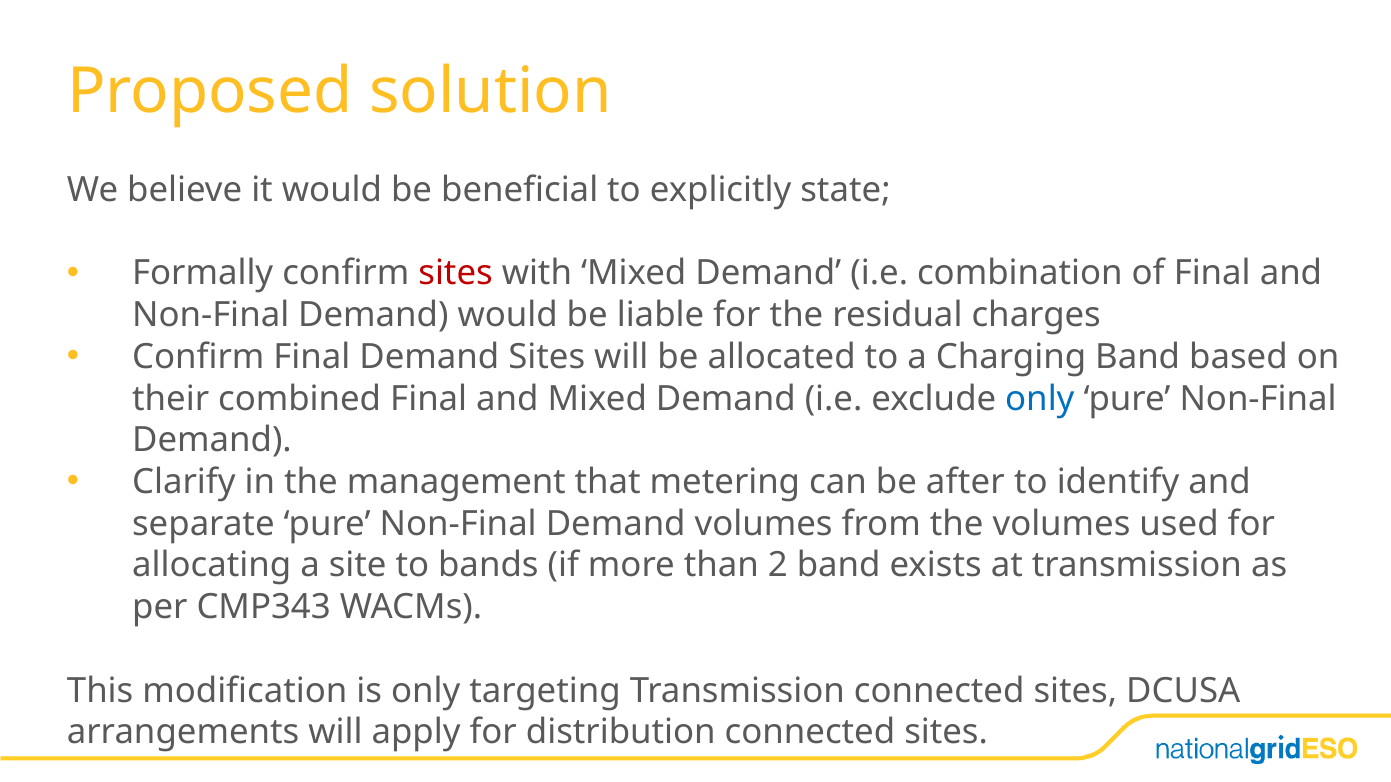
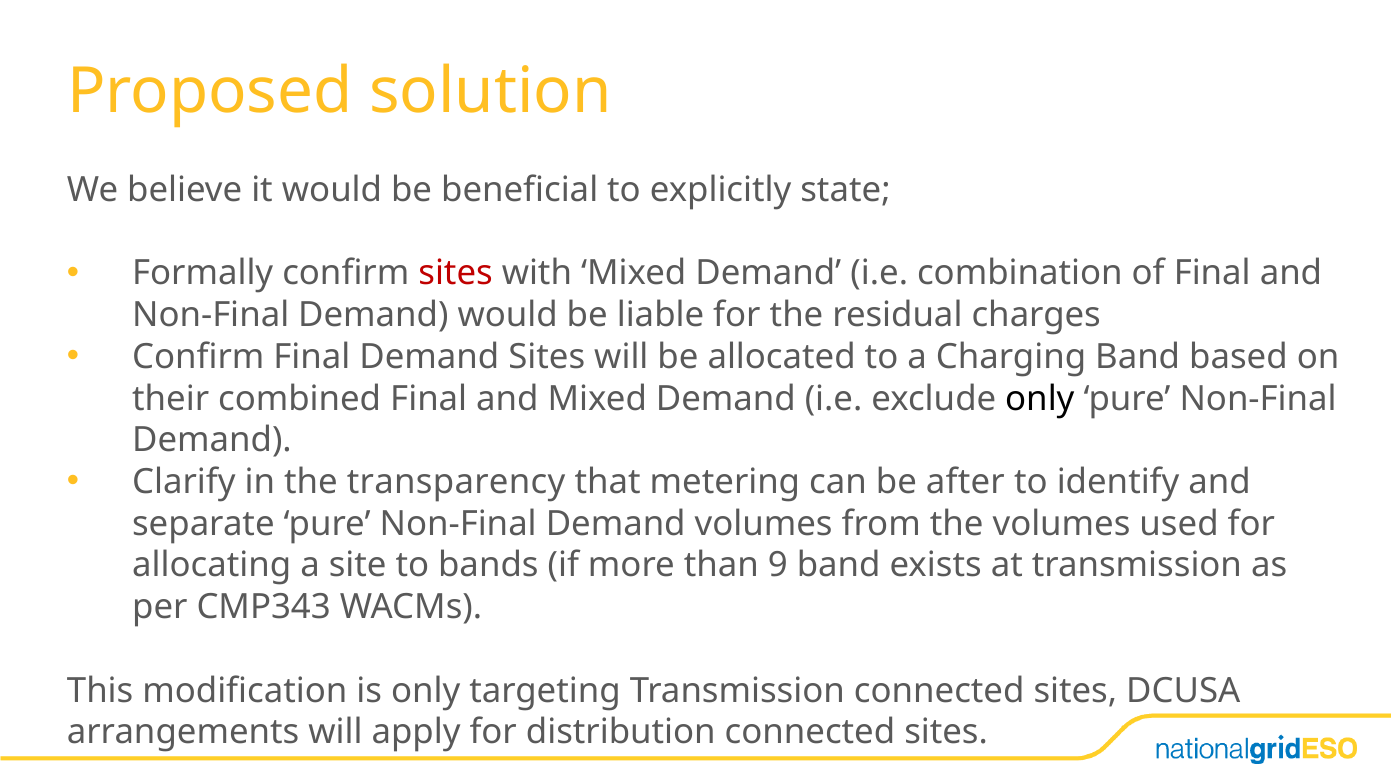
only at (1040, 399) colour: blue -> black
management: management -> transparency
2: 2 -> 9
